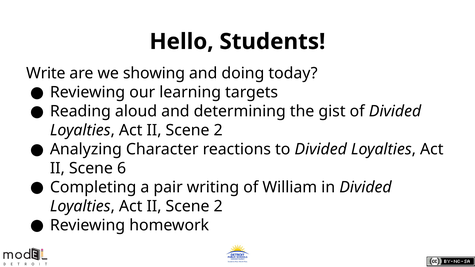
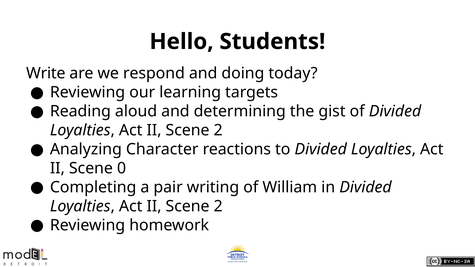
showing: showing -> respond
6: 6 -> 0
